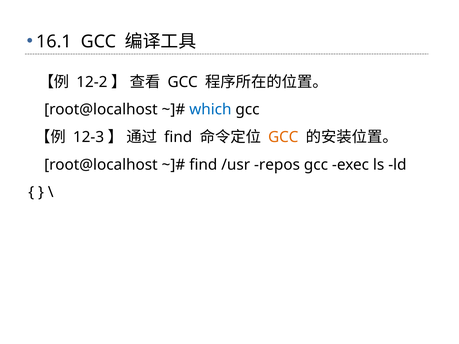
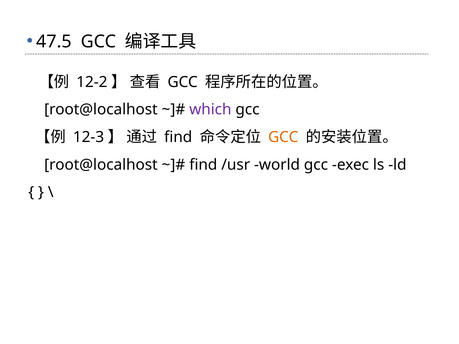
16.1: 16.1 -> 47.5
which colour: blue -> purple
repos: repos -> world
